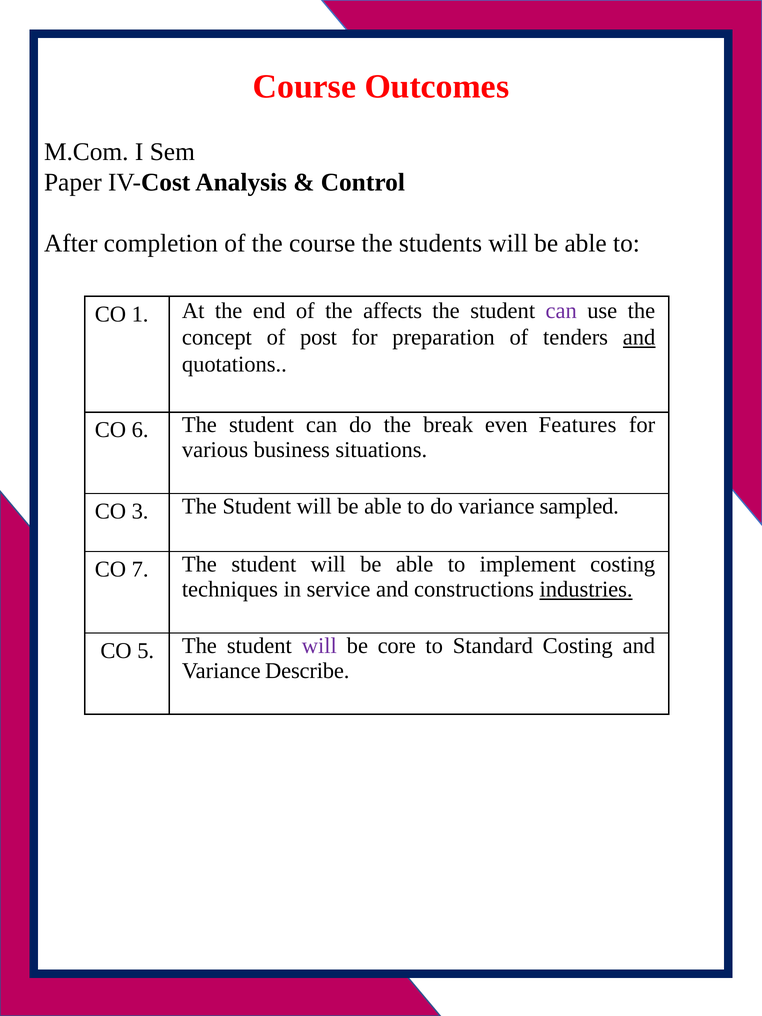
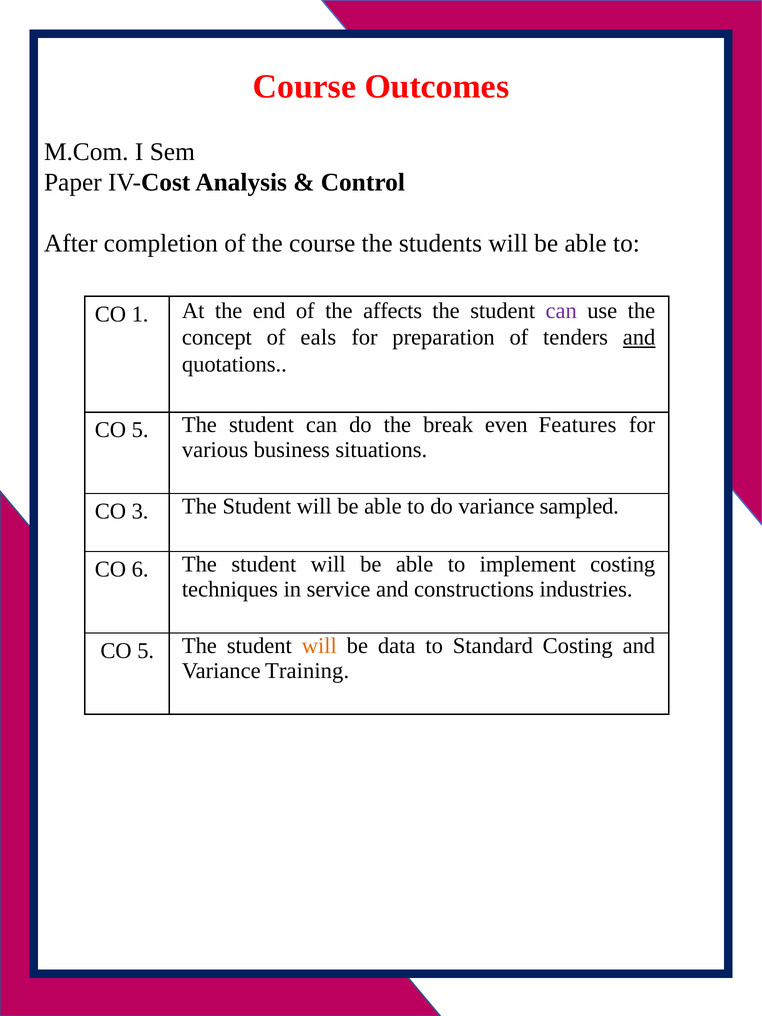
post: post -> eals
6 at (140, 430): 6 -> 5
7: 7 -> 6
industries underline: present -> none
will at (319, 646) colour: purple -> orange
core: core -> data
Describe: Describe -> Training
